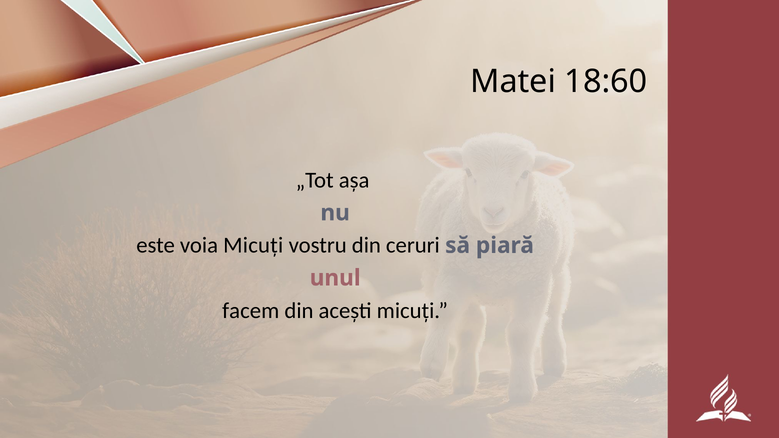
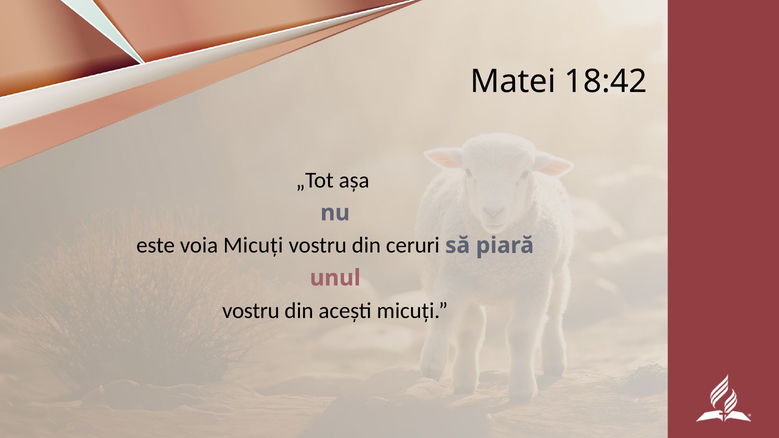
18:60: 18:60 -> 18:42
facem at (251, 311): facem -> vostru
